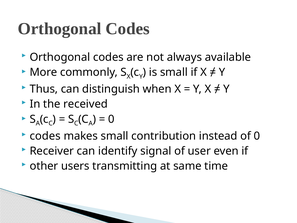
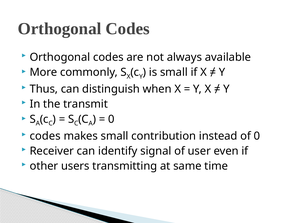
received: received -> transmit
